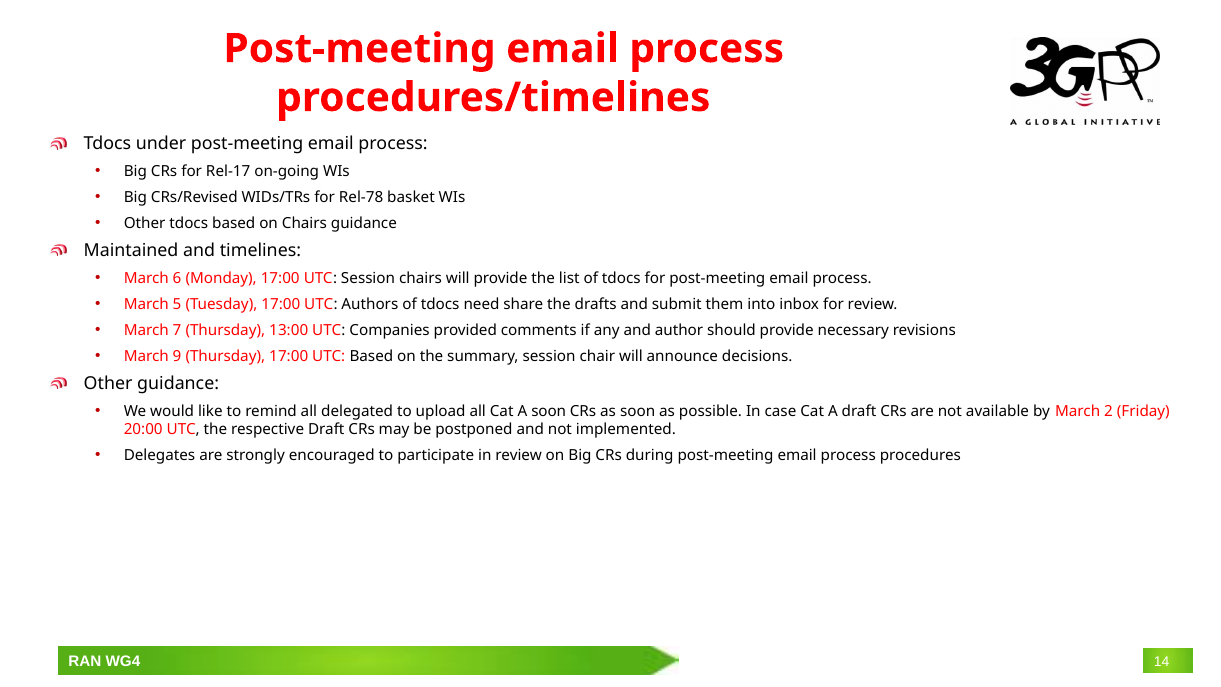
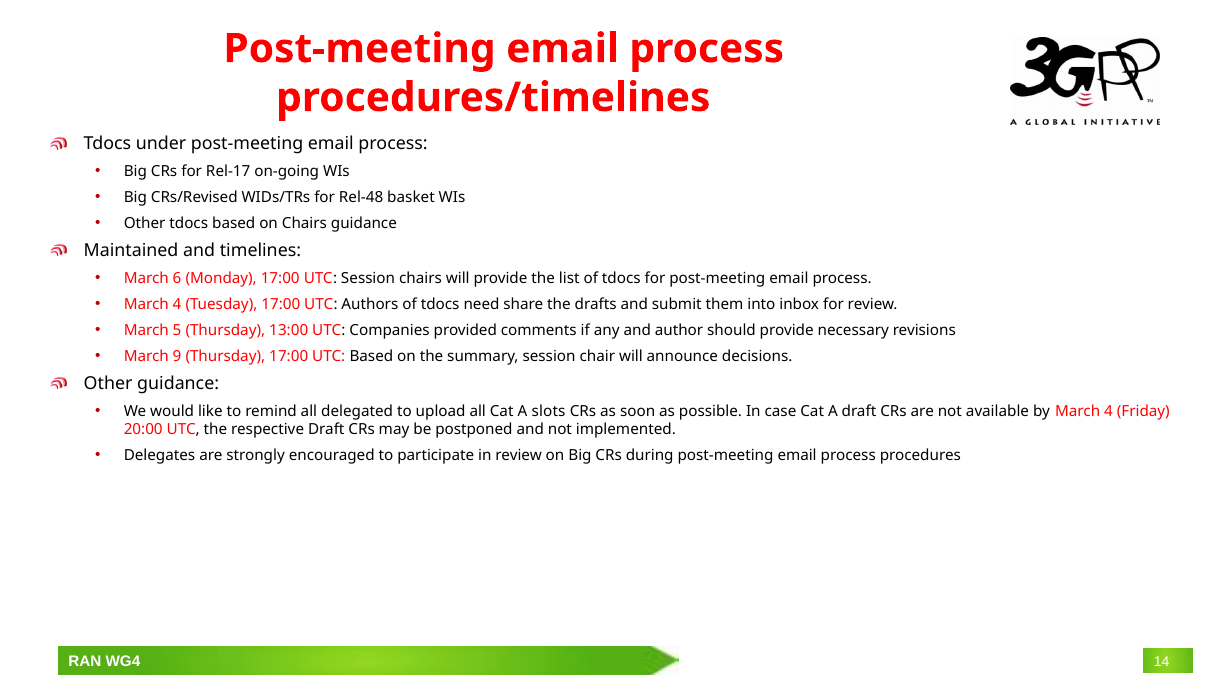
Rel-78: Rel-78 -> Rel-48
5 at (177, 304): 5 -> 4
7: 7 -> 5
A soon: soon -> slots
by March 2: 2 -> 4
